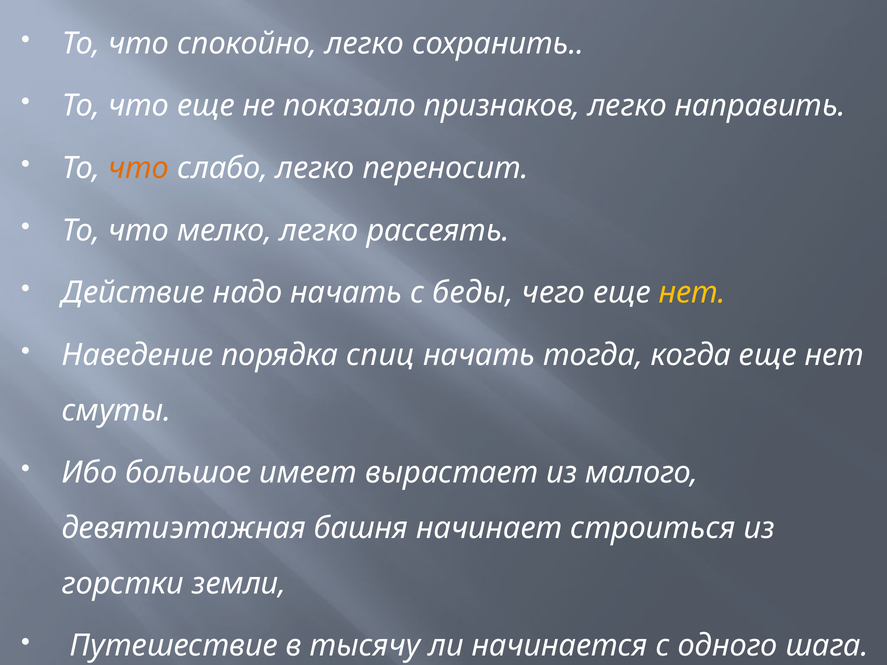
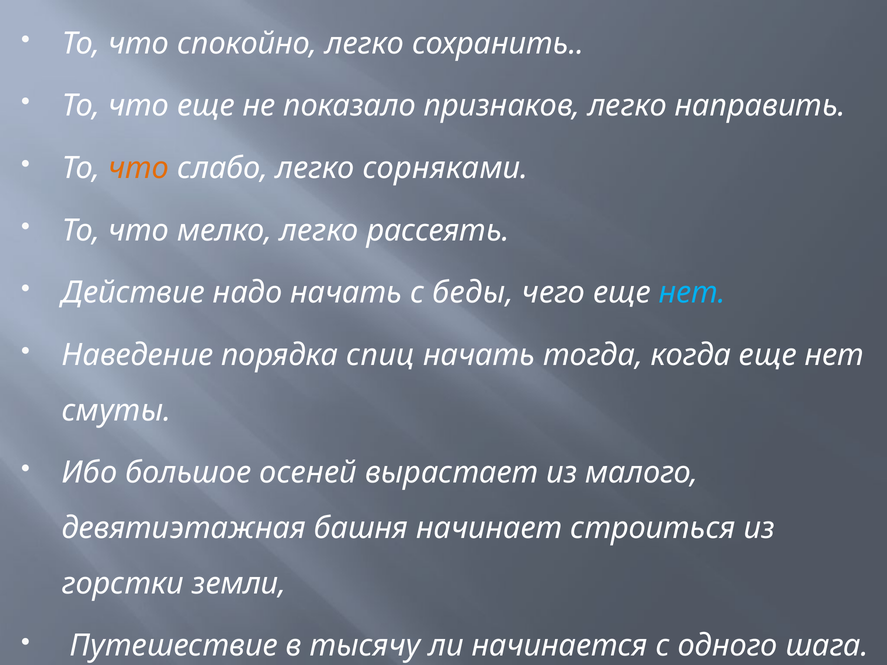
переносит: переносит -> сорняками
нет at (692, 293) colour: yellow -> light blue
имеет: имеет -> осеней
